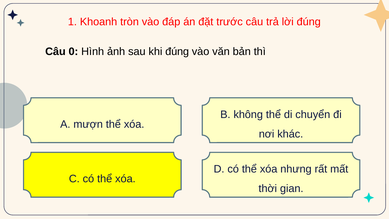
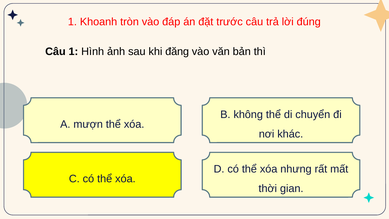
Câu 0: 0 -> 1
khi đúng: đúng -> đăng
